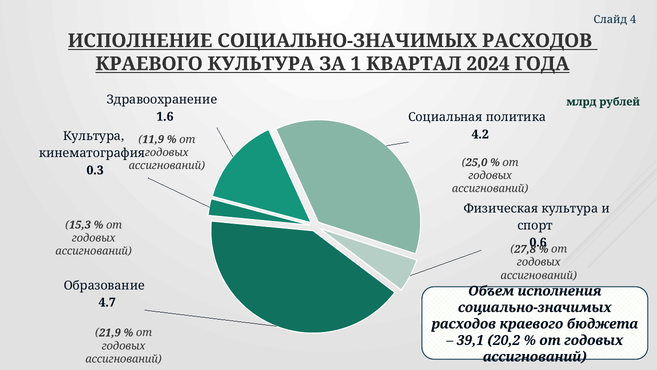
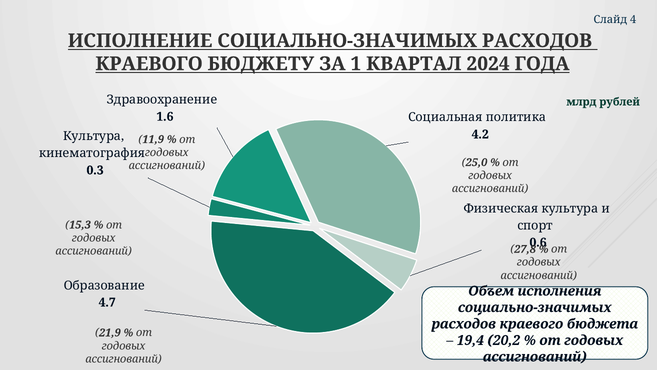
КРАЕВОГО КУЛЬТУРА: КУЛЬТУРА -> БЮДЖЕТУ
39,1: 39,1 -> 19,4
